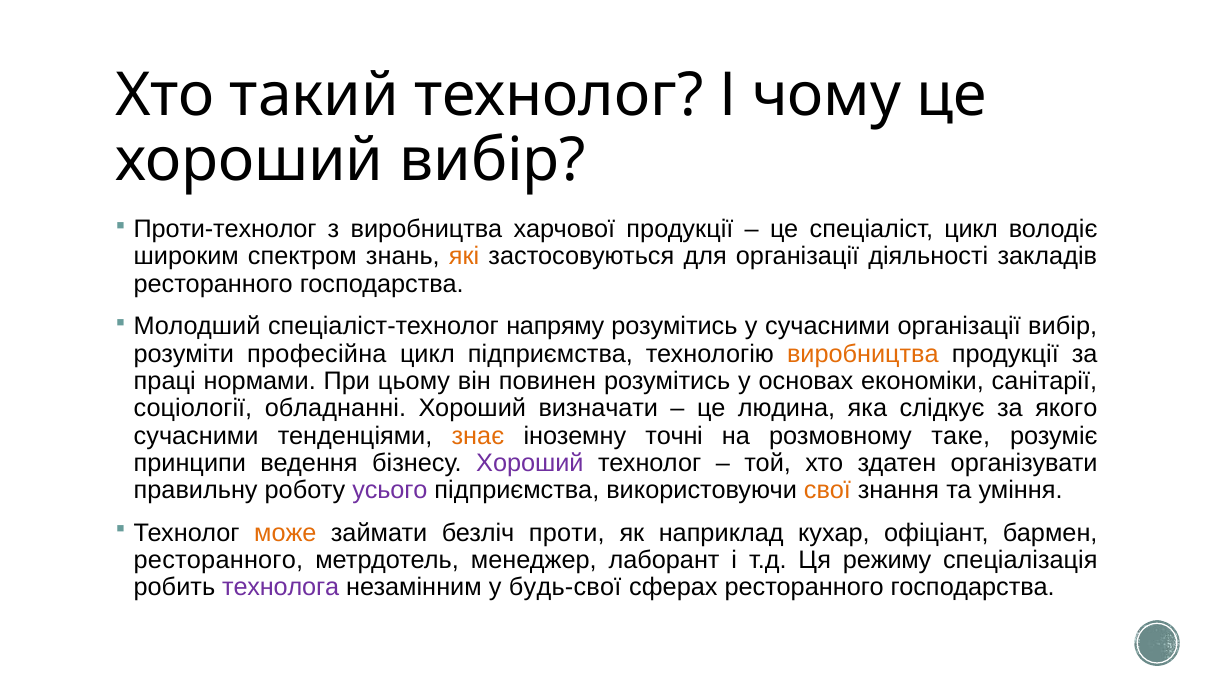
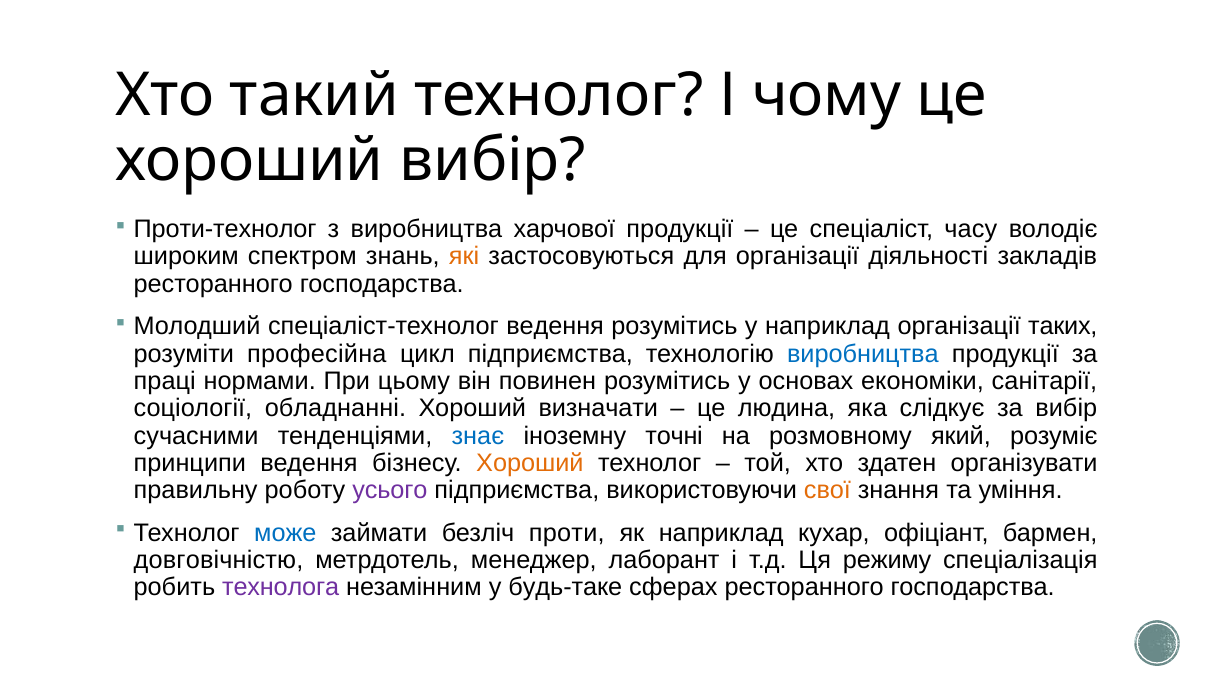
спеціаліст цикл: цикл -> часу
спеціаліст-технолог напряму: напряму -> ведення
у сучасними: сучасними -> наприклад
організації вибір: вибір -> таких
виробництва at (863, 353) colour: orange -> blue
за якого: якого -> вибір
знає colour: orange -> blue
таке: таке -> який
Хороший at (530, 463) colour: purple -> orange
може colour: orange -> blue
ресторанного at (218, 560): ресторанного -> довговічністю
будь-свої: будь-свої -> будь-таке
